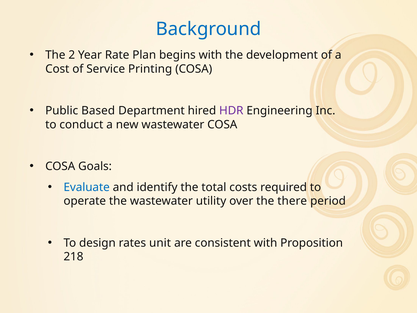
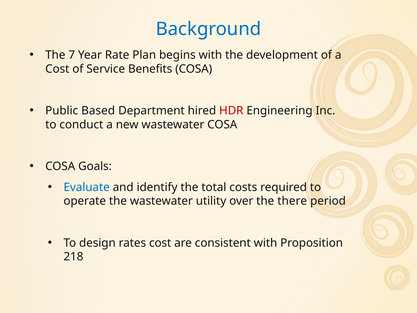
2: 2 -> 7
Printing: Printing -> Benefits
HDR colour: purple -> red
rates unit: unit -> cost
